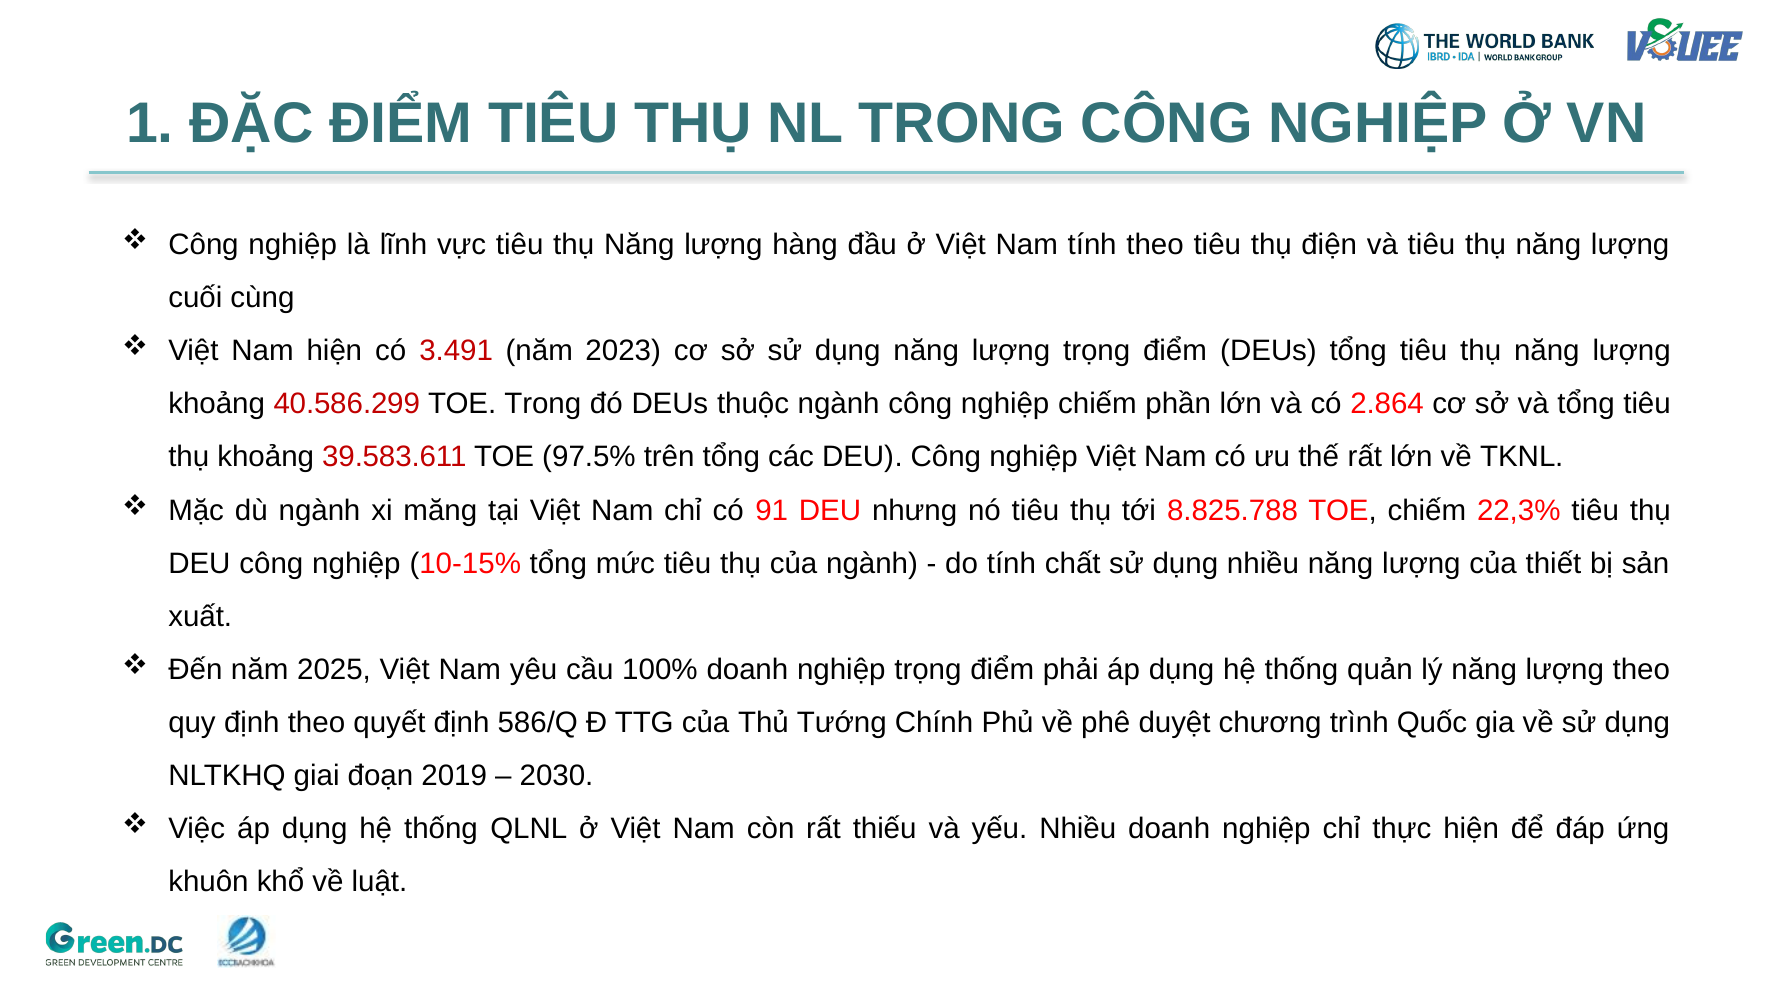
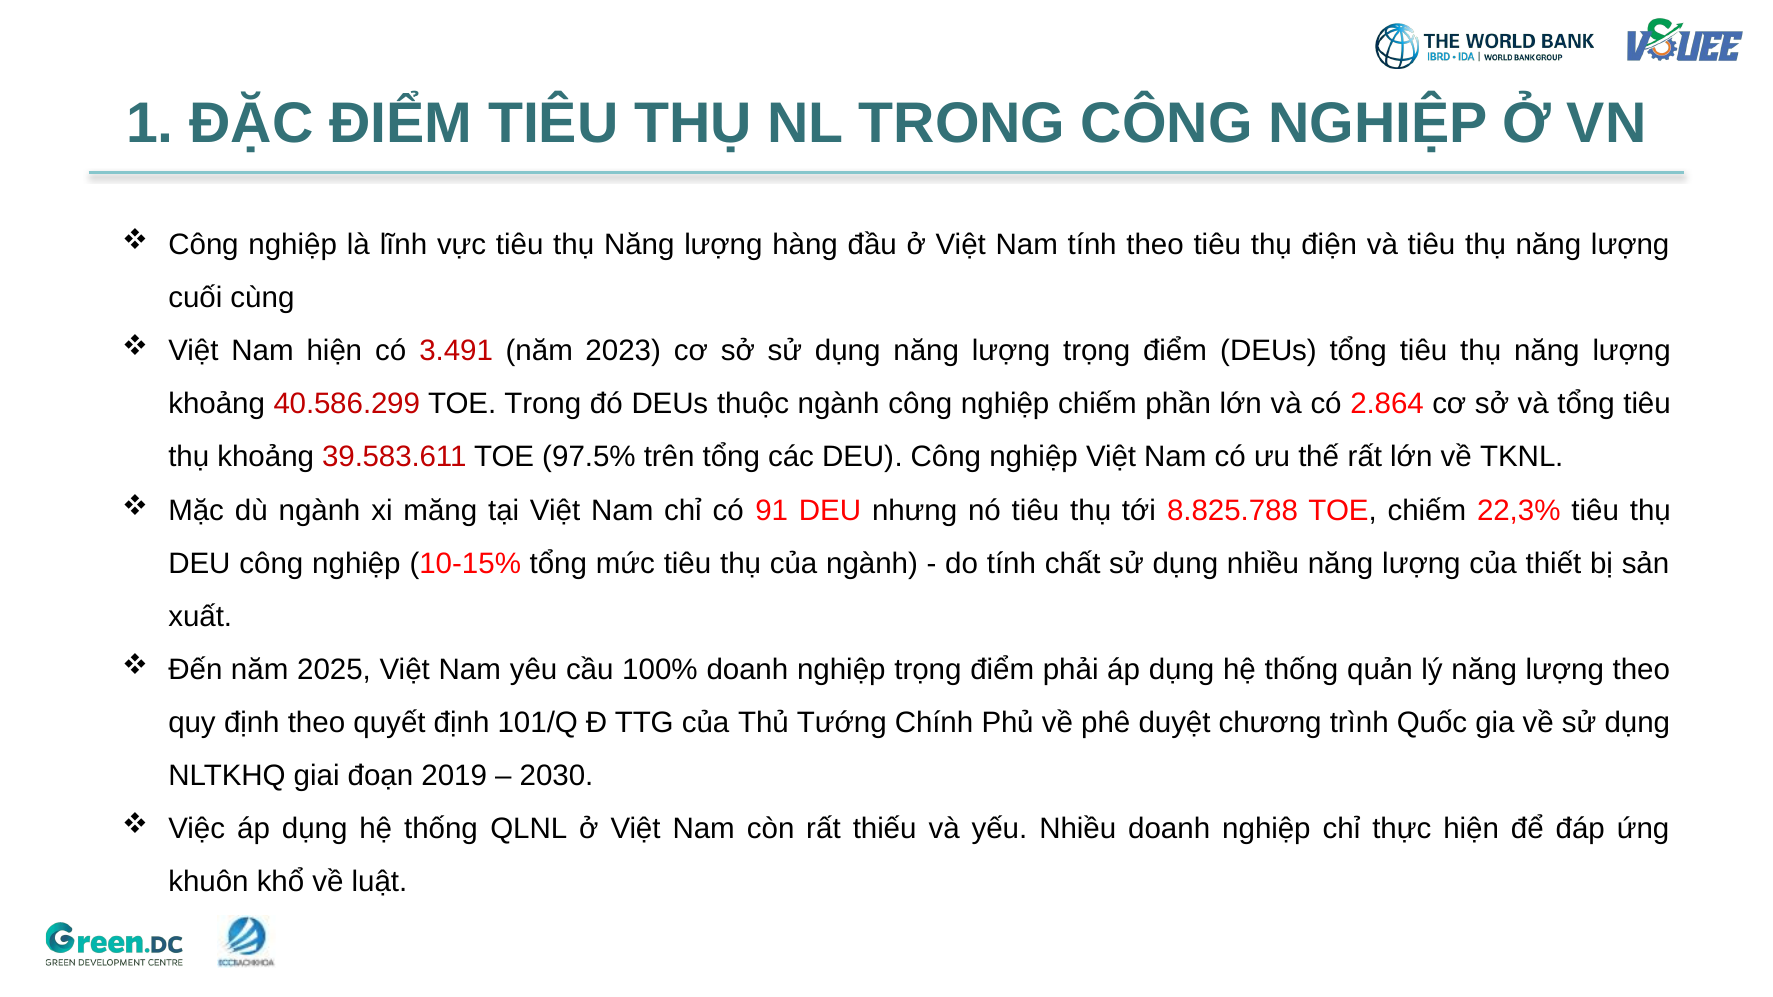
586/Q: 586/Q -> 101/Q
